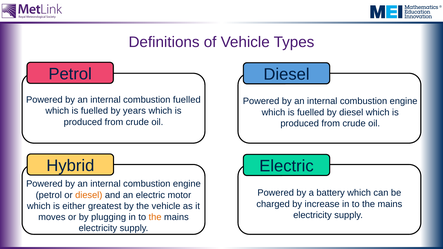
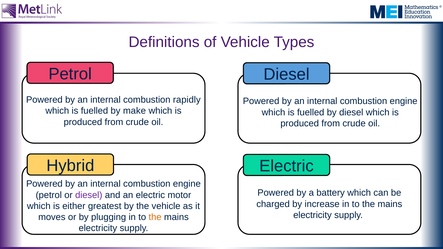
combustion fuelled: fuelled -> rapidly
years: years -> make
diesel at (89, 195) colour: orange -> purple
